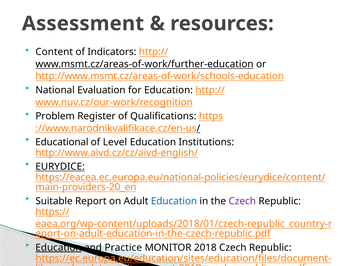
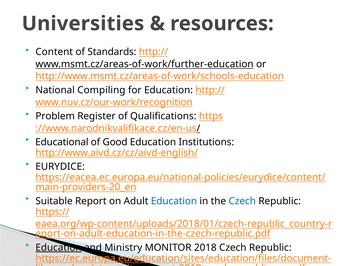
Assessment: Assessment -> Universities
Indicators: Indicators -> Standards
Evaluation: Evaluation -> Compiling
Level: Level -> Good
EURYDICE underline: present -> none
Czech at (242, 201) colour: purple -> blue
Practice: Practice -> Ministry
